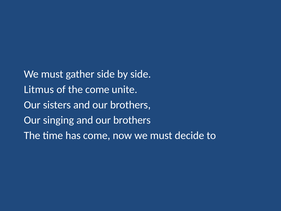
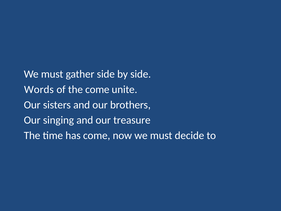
Litmus: Litmus -> Words
brothers at (132, 120): brothers -> treasure
